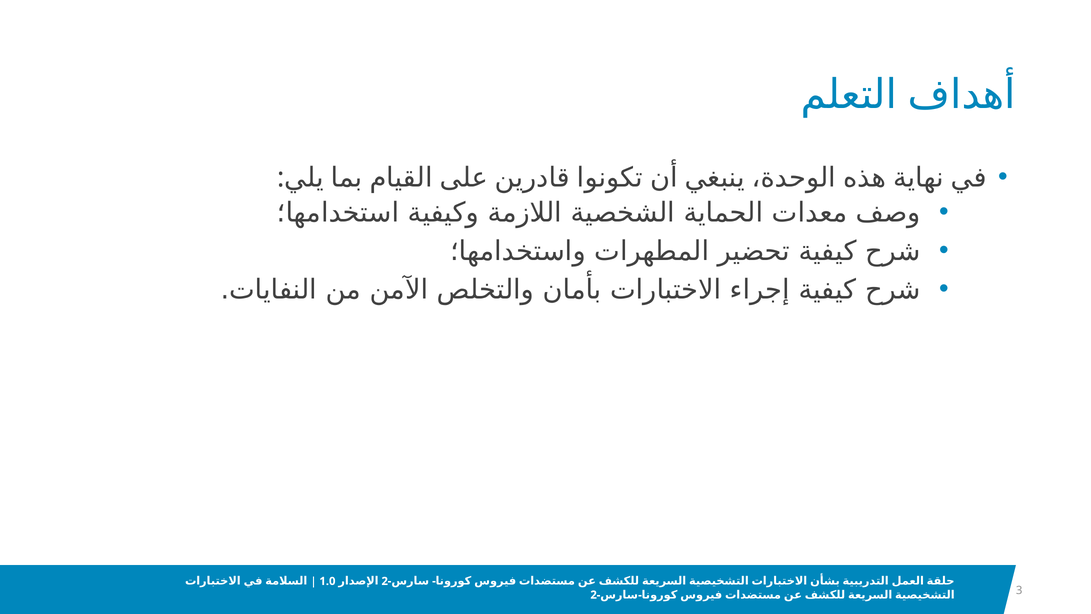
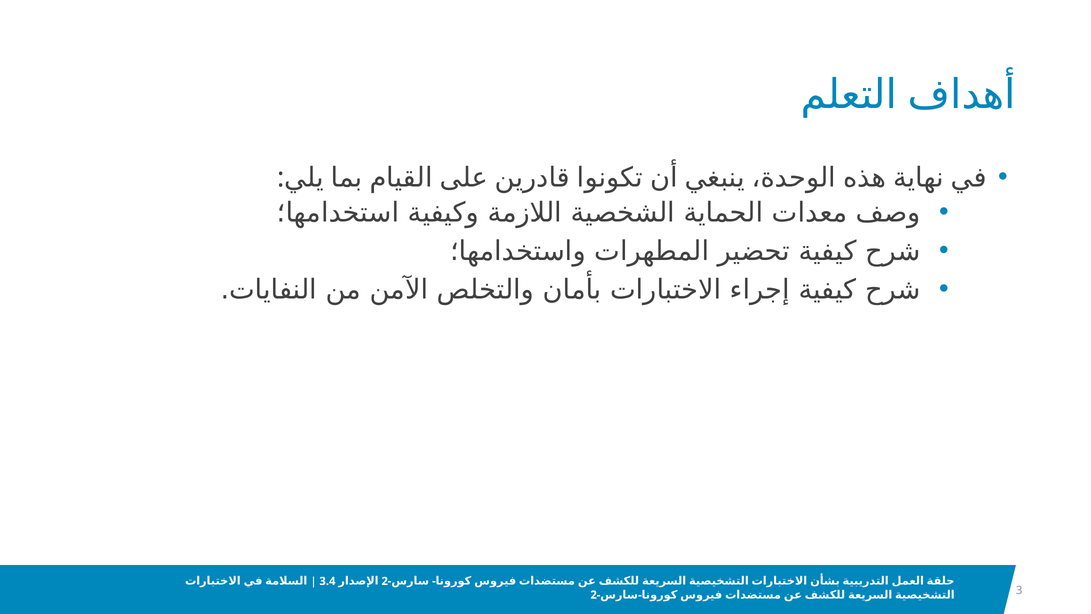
1.0: 1.0 -> 3.4
